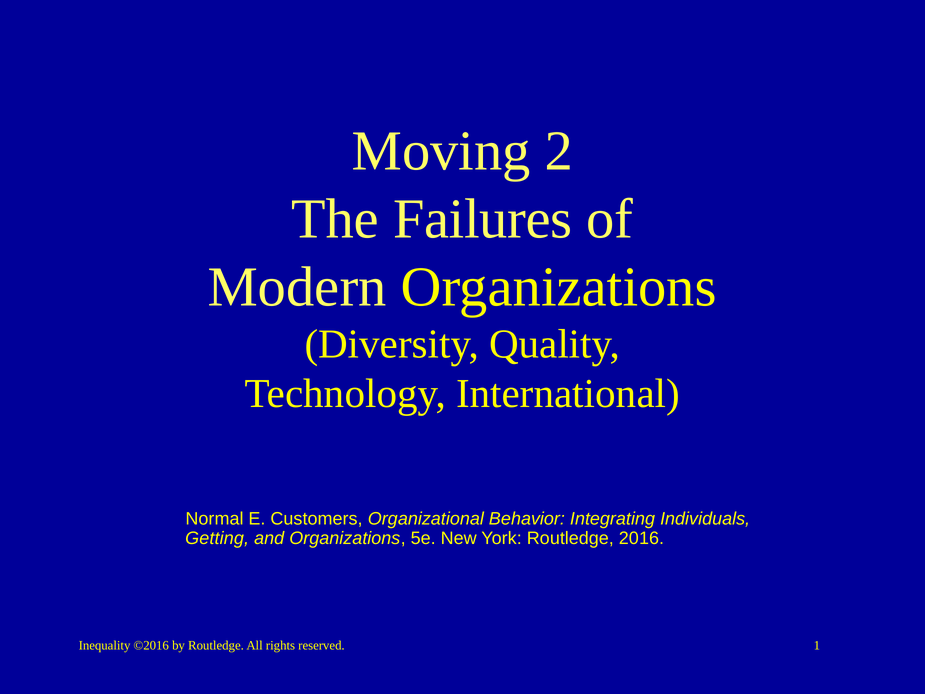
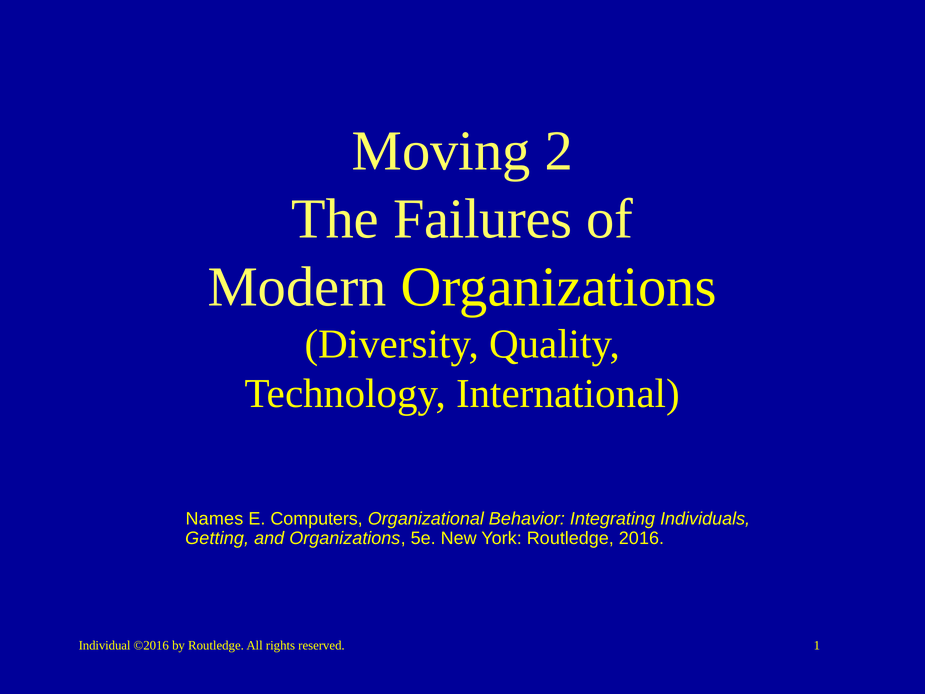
Normal: Normal -> Names
Customers: Customers -> Computers
Inequality: Inequality -> Individual
